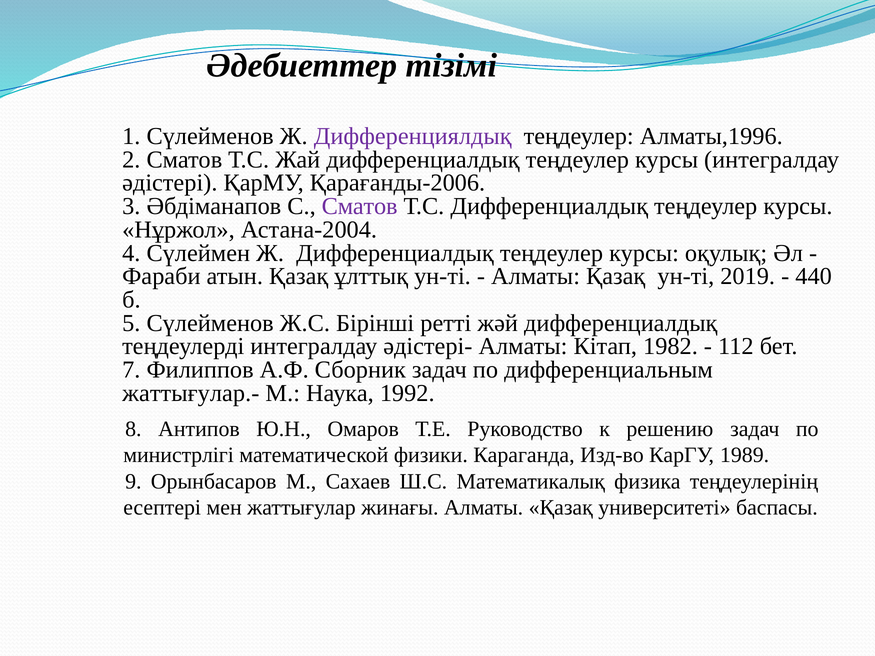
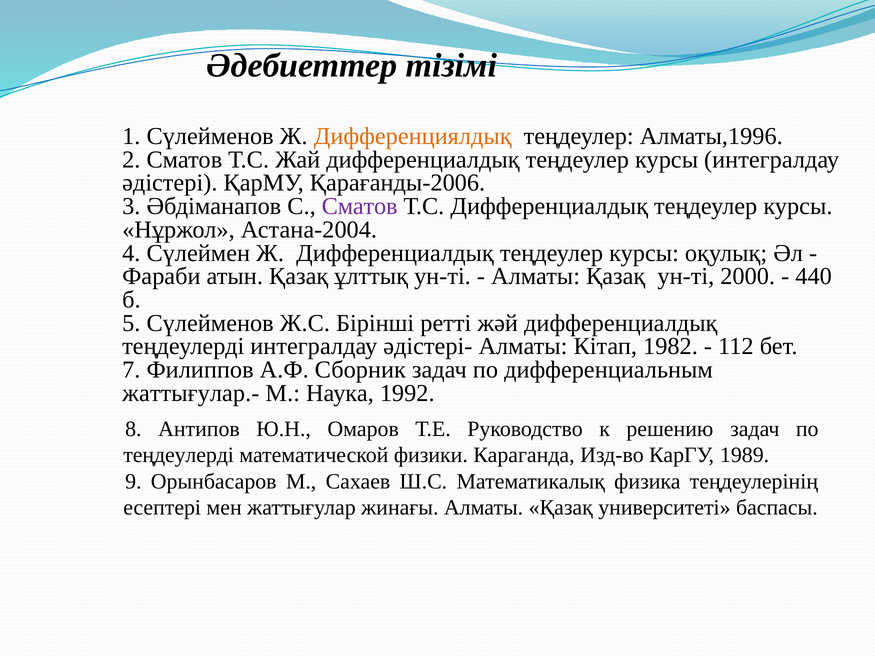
Дифференциялдық colour: purple -> orange
2019: 2019 -> 2000
министрлігі at (179, 455): министрлігі -> теңдеулерді
